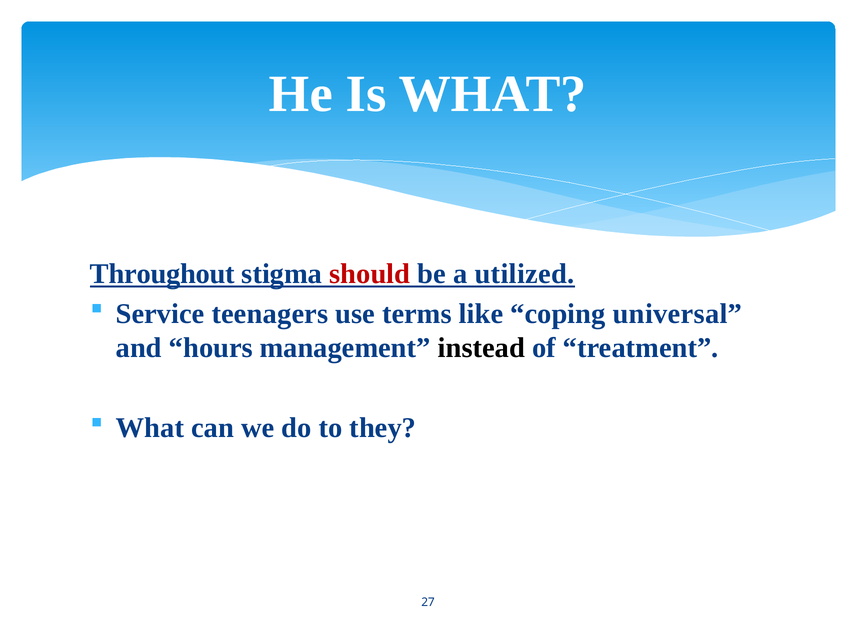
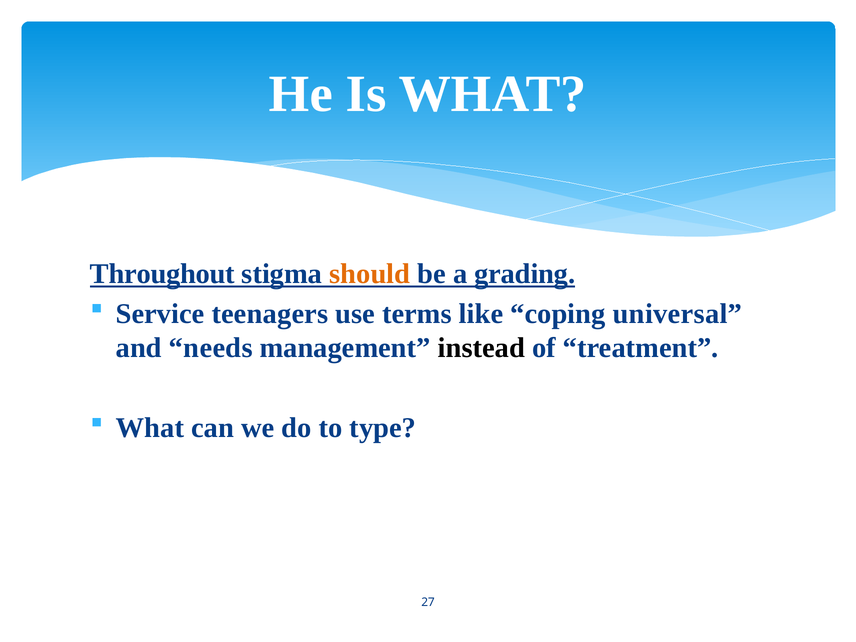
should colour: red -> orange
utilized: utilized -> grading
hours: hours -> needs
they: they -> type
